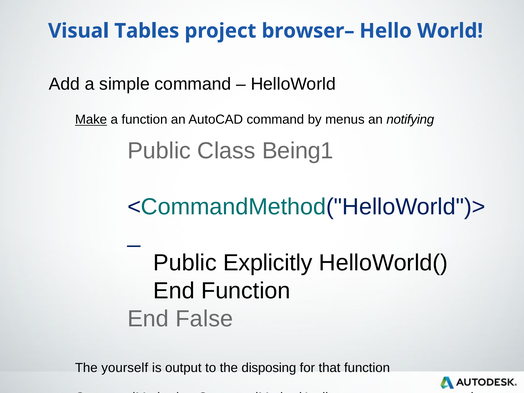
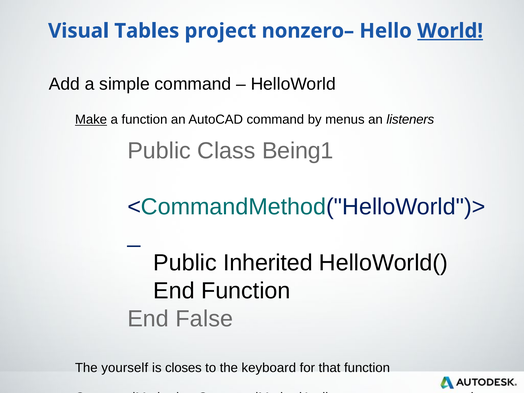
browser–: browser– -> nonzero–
World underline: none -> present
notifying: notifying -> listeners
Explicitly: Explicitly -> Inherited
output: output -> closes
disposing: disposing -> keyboard
